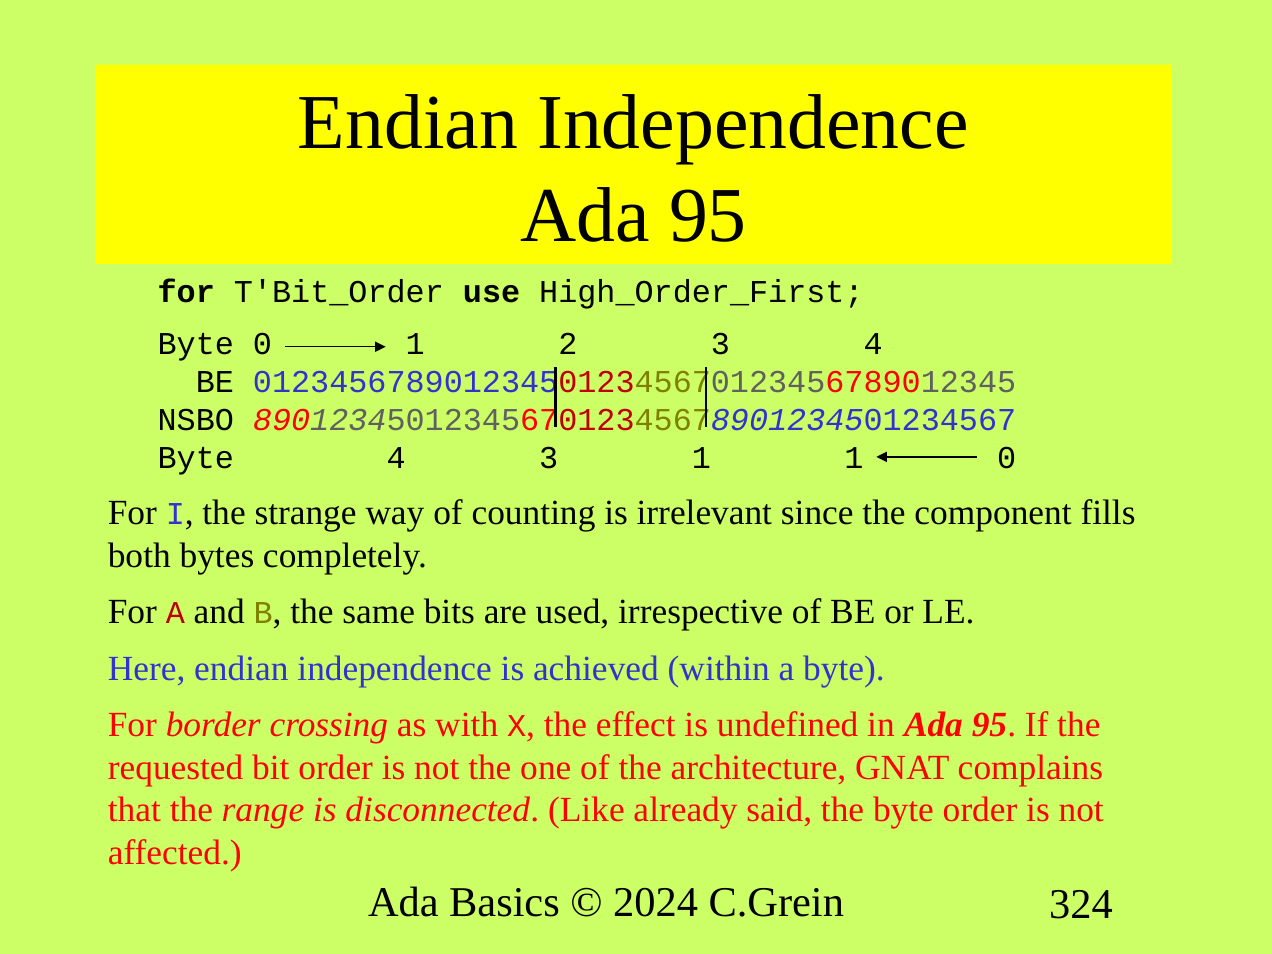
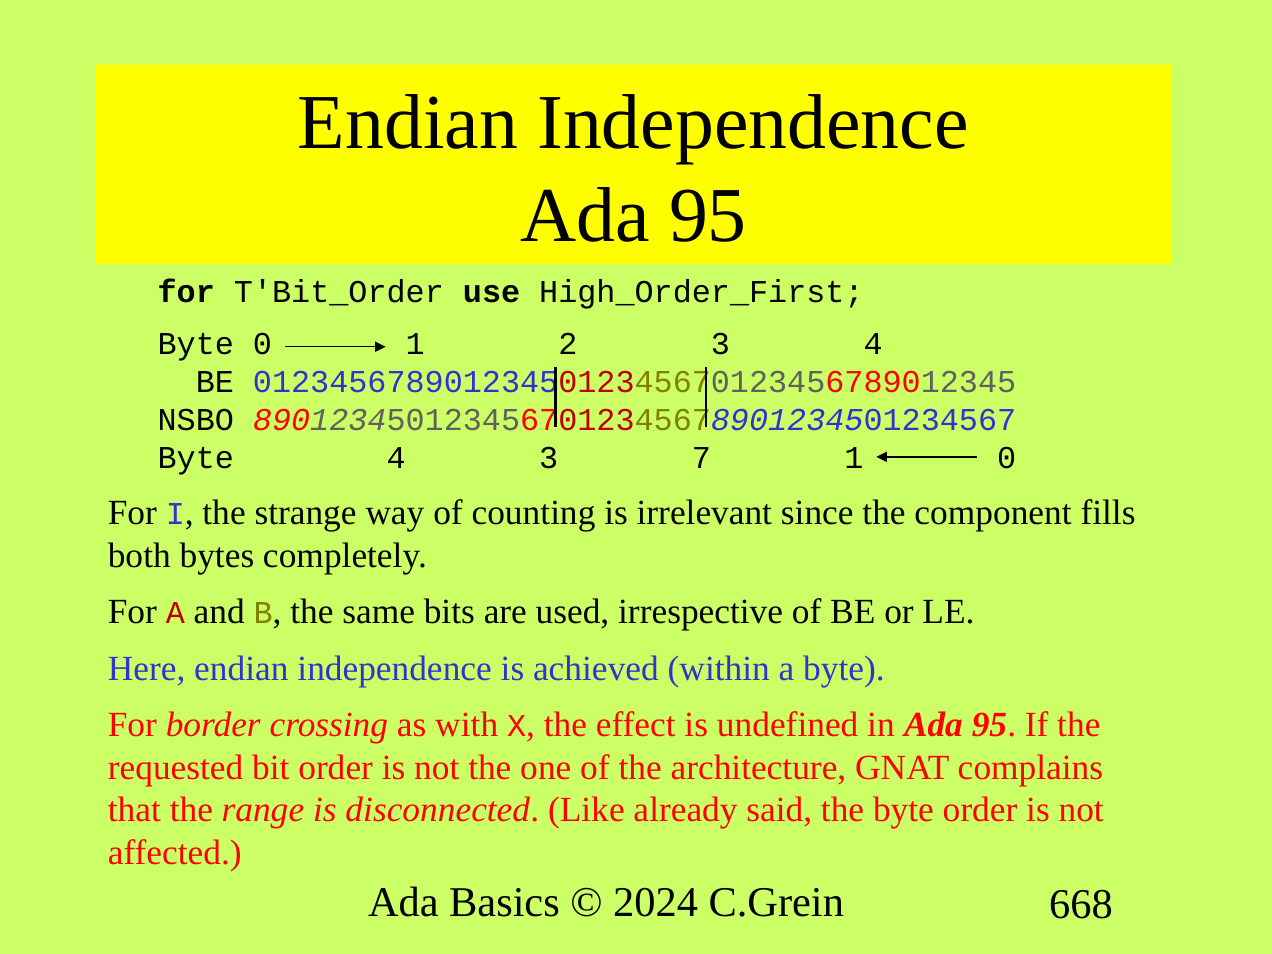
3 1: 1 -> 7
324: 324 -> 668
